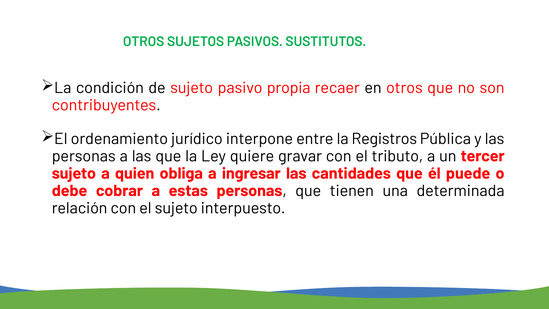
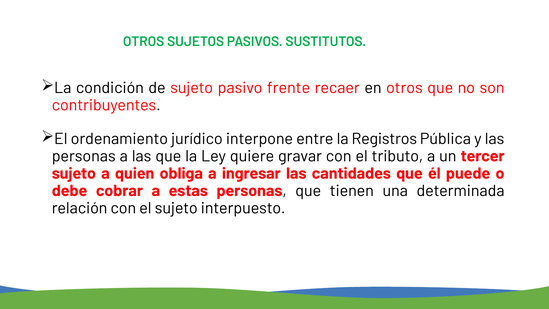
propia: propia -> frente
